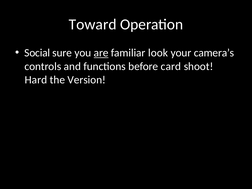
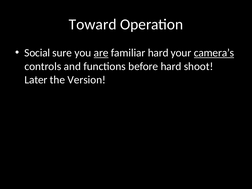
familiar look: look -> hard
camera’s underline: none -> present
before card: card -> hard
Hard: Hard -> Later
